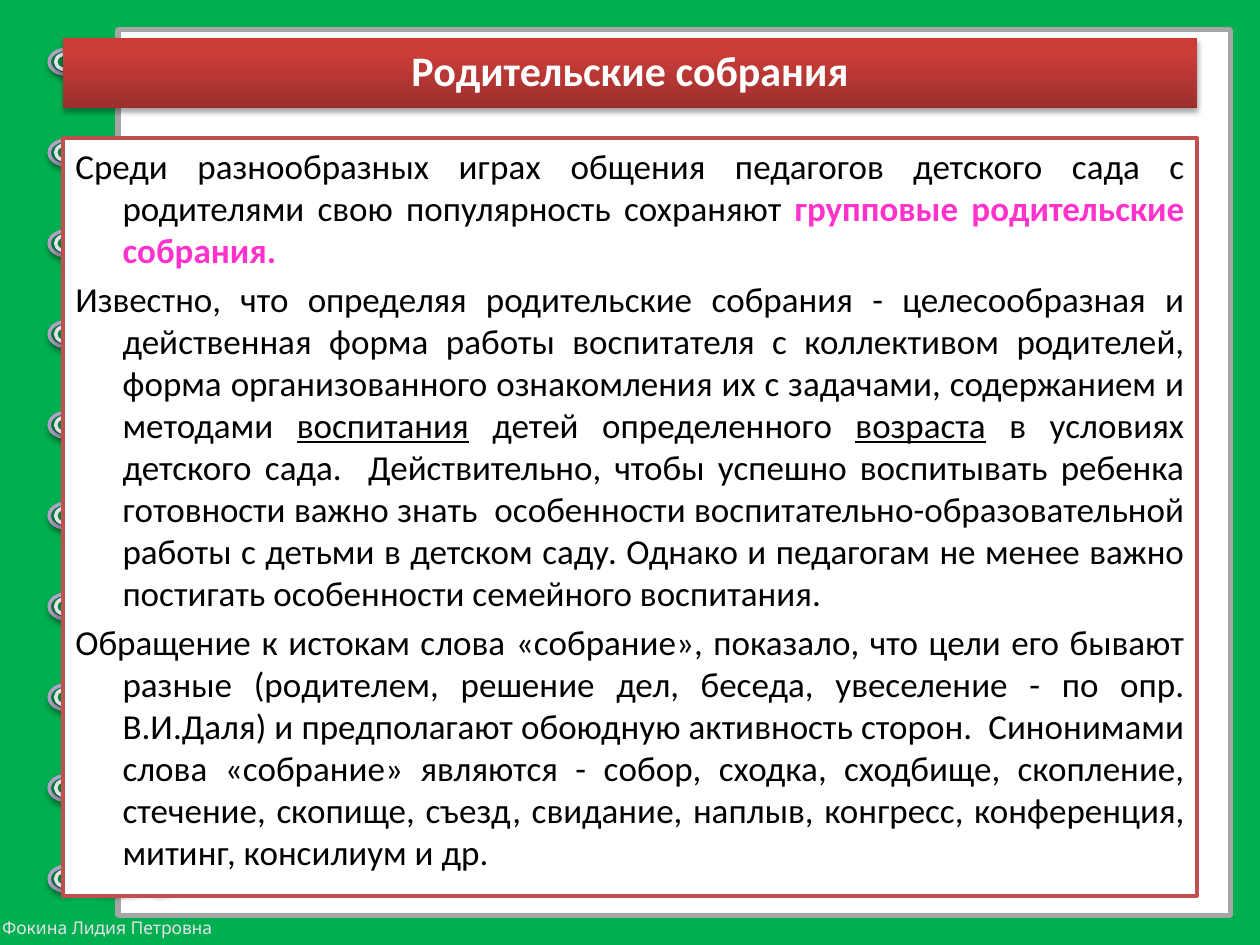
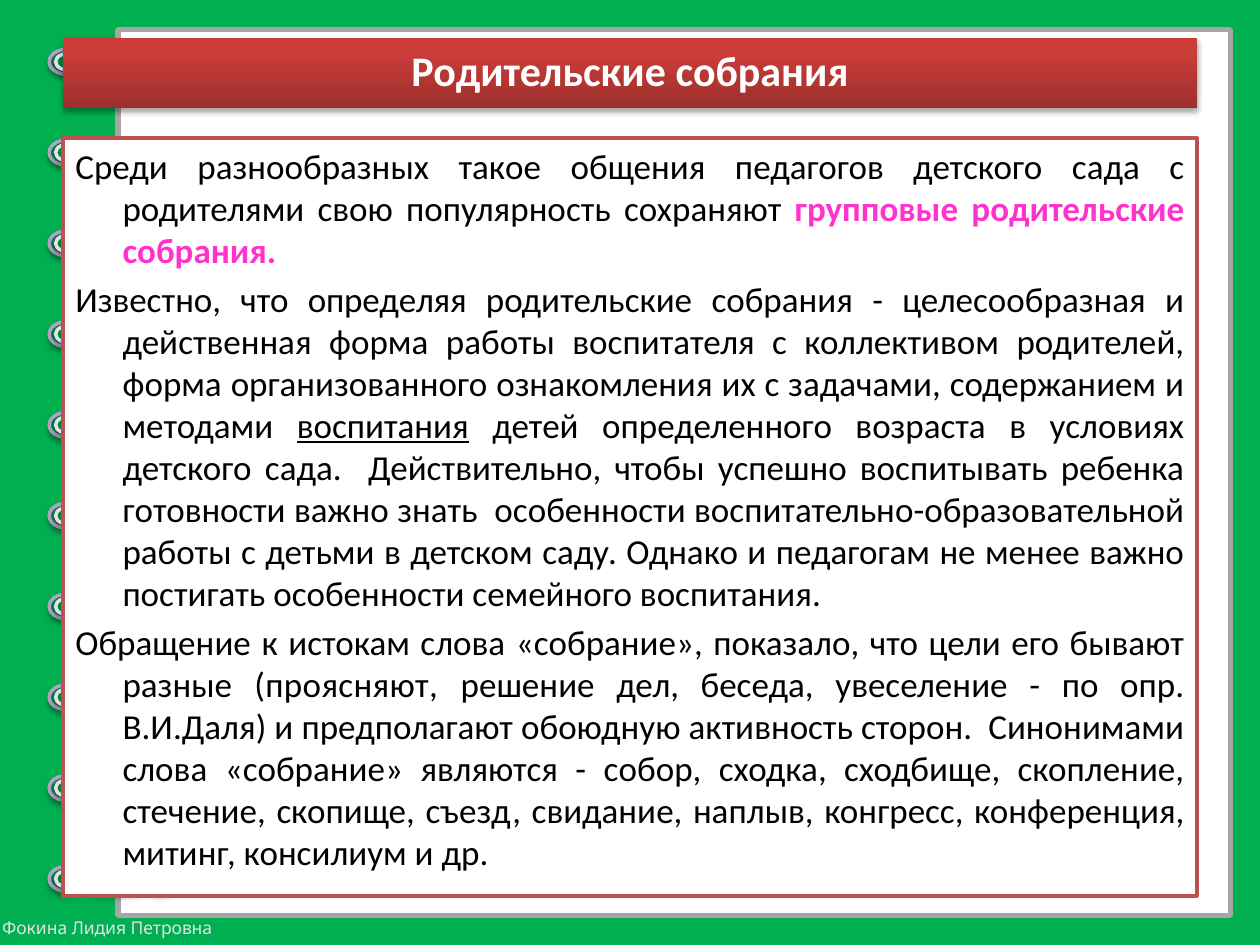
играх: играх -> такое
возраста underline: present -> none
родителем: родителем -> проясняют
